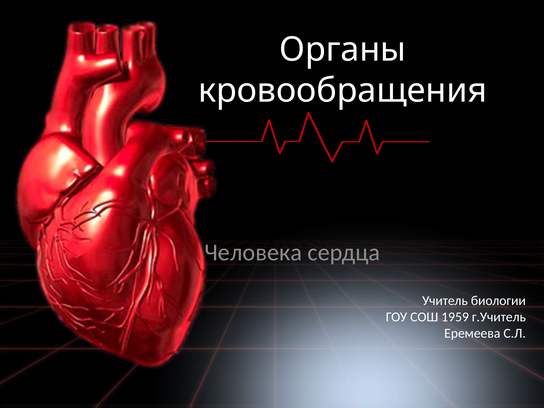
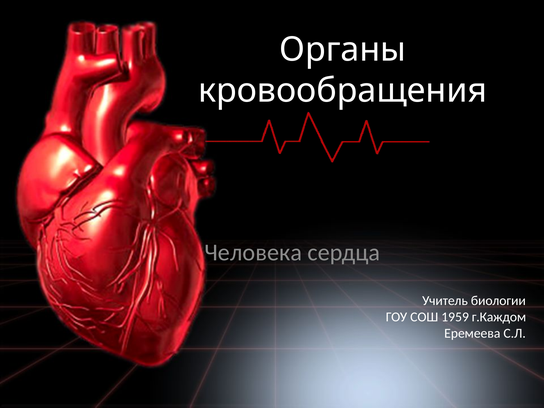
г.Учитель: г.Учитель -> г.Каждом
